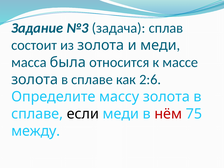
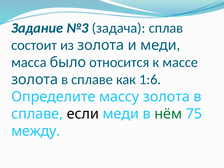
была: была -> было
2:6: 2:6 -> 1:6
нём colour: red -> green
